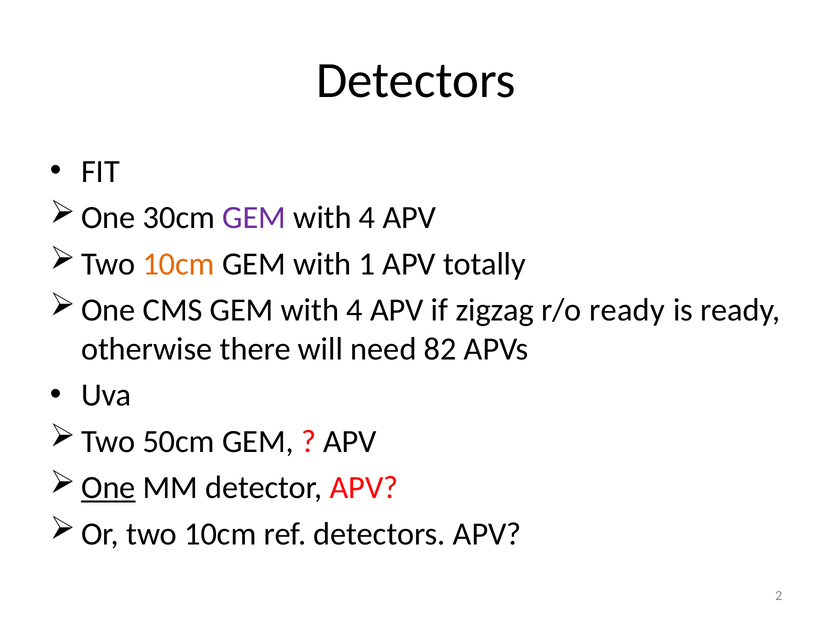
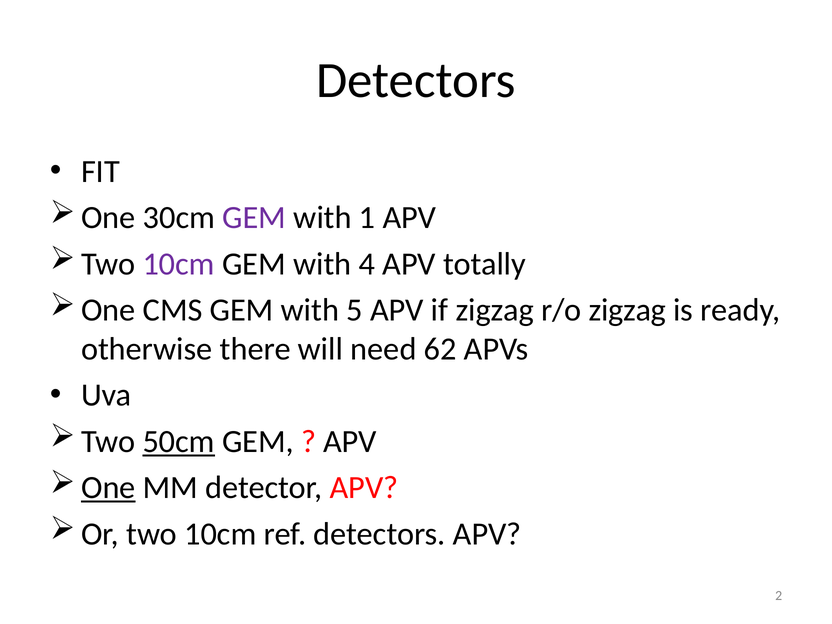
4 at (367, 218): 4 -> 1
10cm at (179, 264) colour: orange -> purple
1: 1 -> 4
CMS GEM with 4: 4 -> 5
r/o ready: ready -> zigzag
82: 82 -> 62
50cm underline: none -> present
